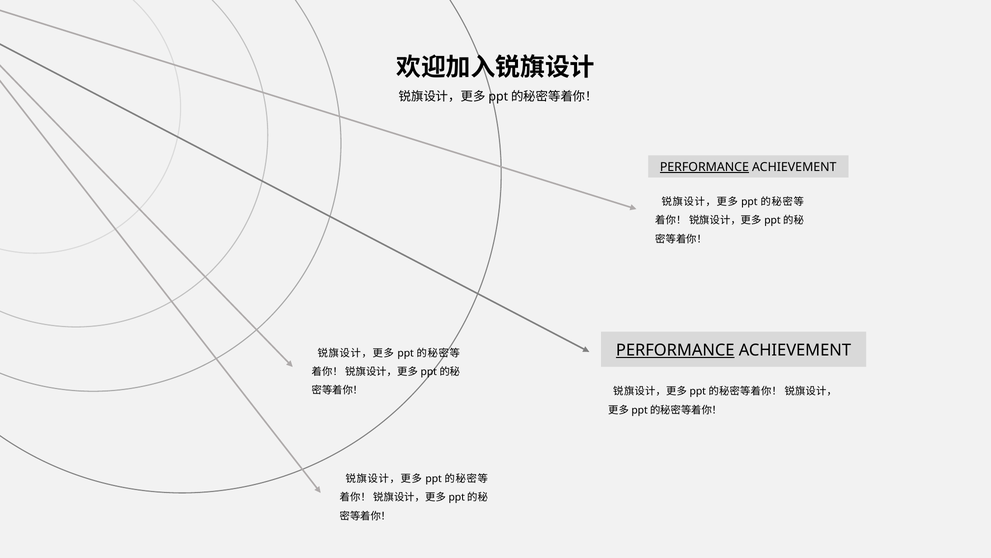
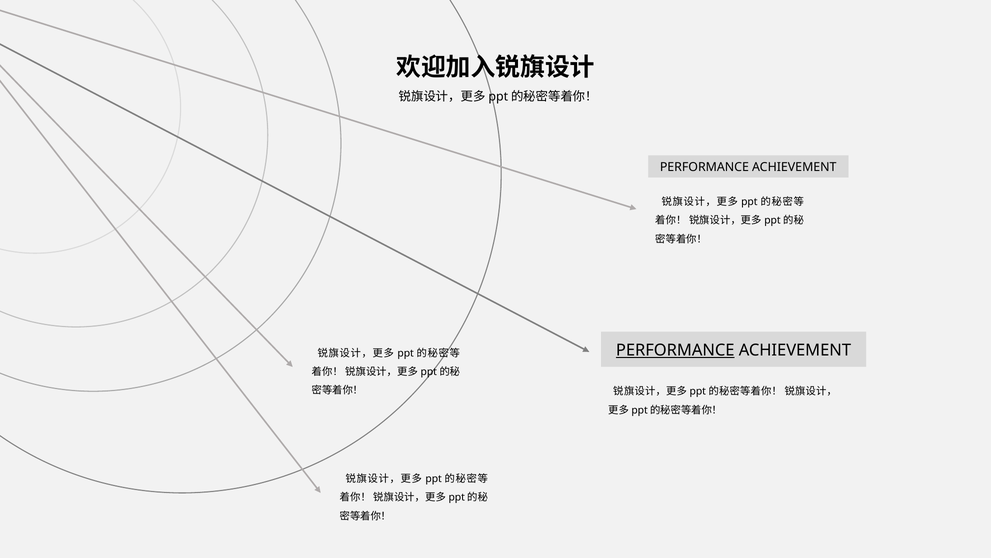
PERFORMANCE at (704, 167) underline: present -> none
